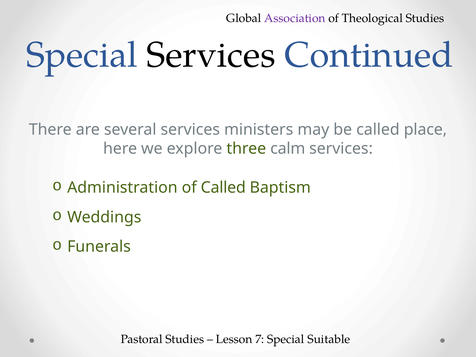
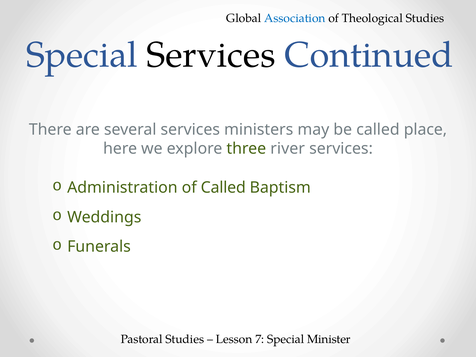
Association colour: purple -> blue
calm: calm -> river
Suitable: Suitable -> Minister
